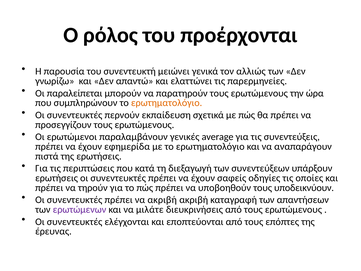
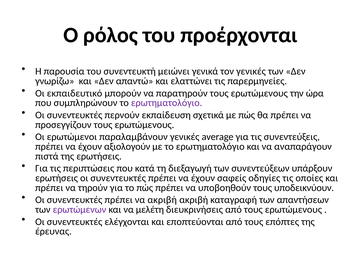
τον αλλιώς: αλλιώς -> γενικές
παραλείπεται: παραλείπεται -> εκπαιδευτικό
ερωτηματολόγιο at (167, 103) colour: orange -> purple
εφημερίδα: εφημερίδα -> αξιολογούν
μιλάτε: μιλάτε -> μελέτη
